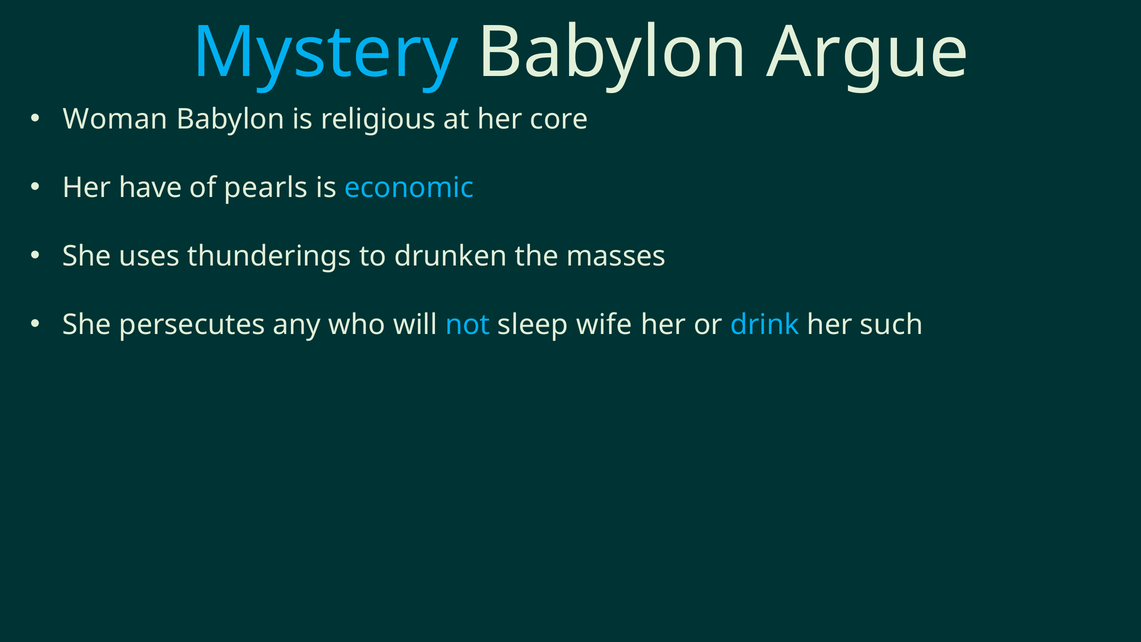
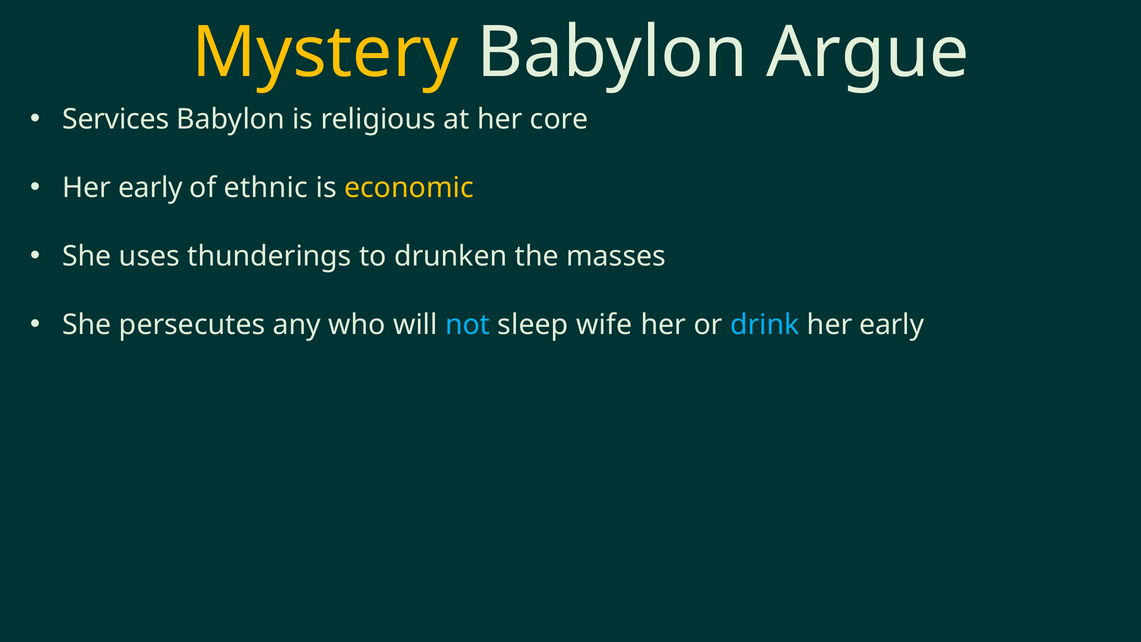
Mystery colour: light blue -> yellow
Woman: Woman -> Services
have at (150, 188): have -> early
pearls: pearls -> ethnic
economic colour: light blue -> yellow
such at (891, 325): such -> early
